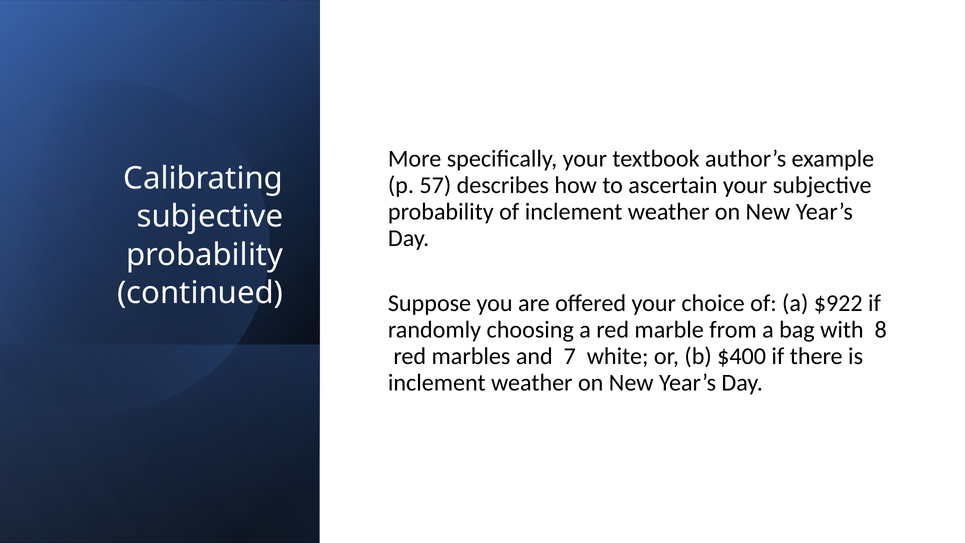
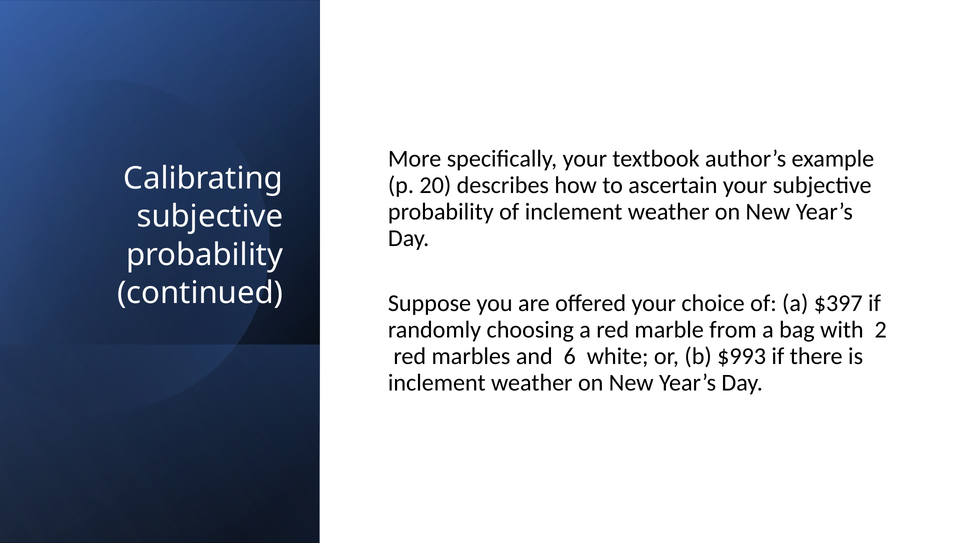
57: 57 -> 20
$922: $922 -> $397
8: 8 -> 2
7: 7 -> 6
$400: $400 -> $993
